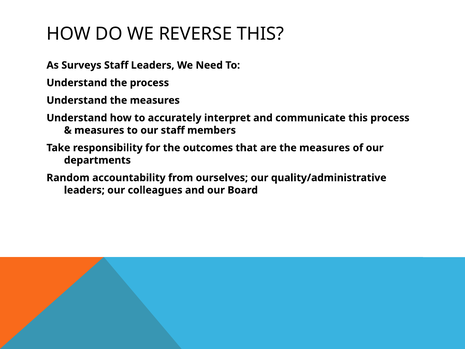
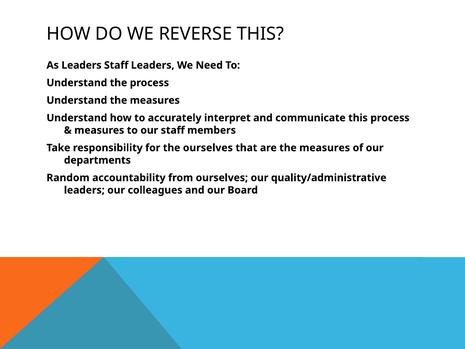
As Surveys: Surveys -> Leaders
the outcomes: outcomes -> ourselves
